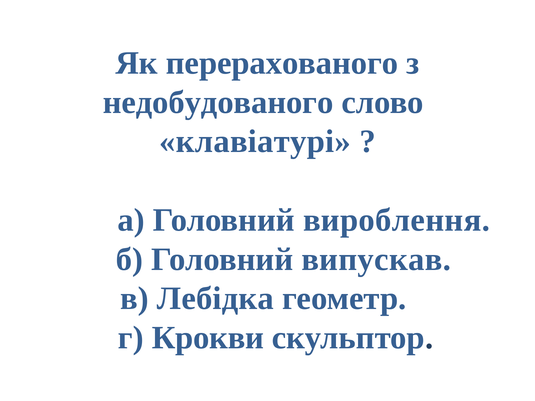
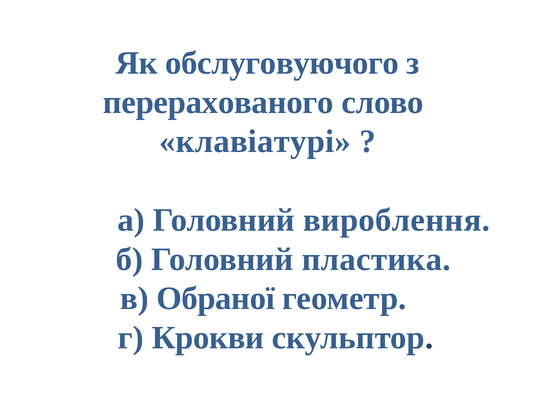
перерахованого: перерахованого -> обслуговуючого
недобудованого: недобудованого -> перерахованого
випускав: випускав -> пластика
Лебідка: Лебідка -> Обраної
